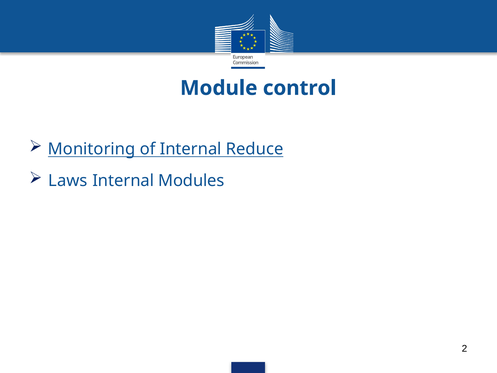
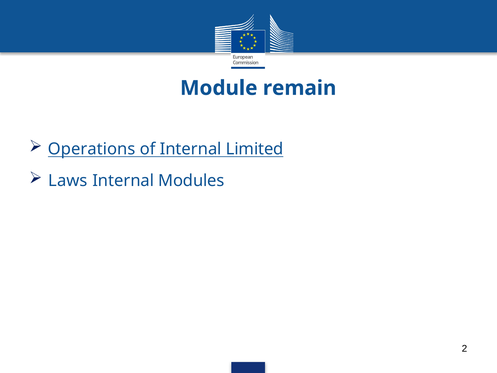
control: control -> remain
Monitoring: Monitoring -> Operations
Reduce: Reduce -> Limited
